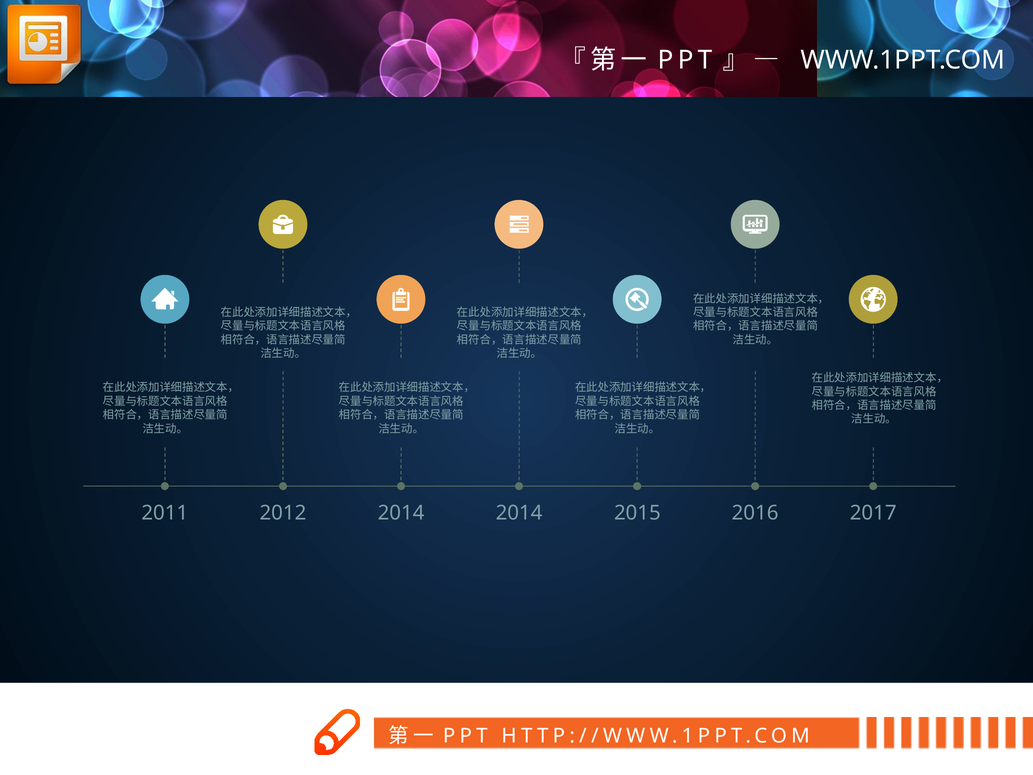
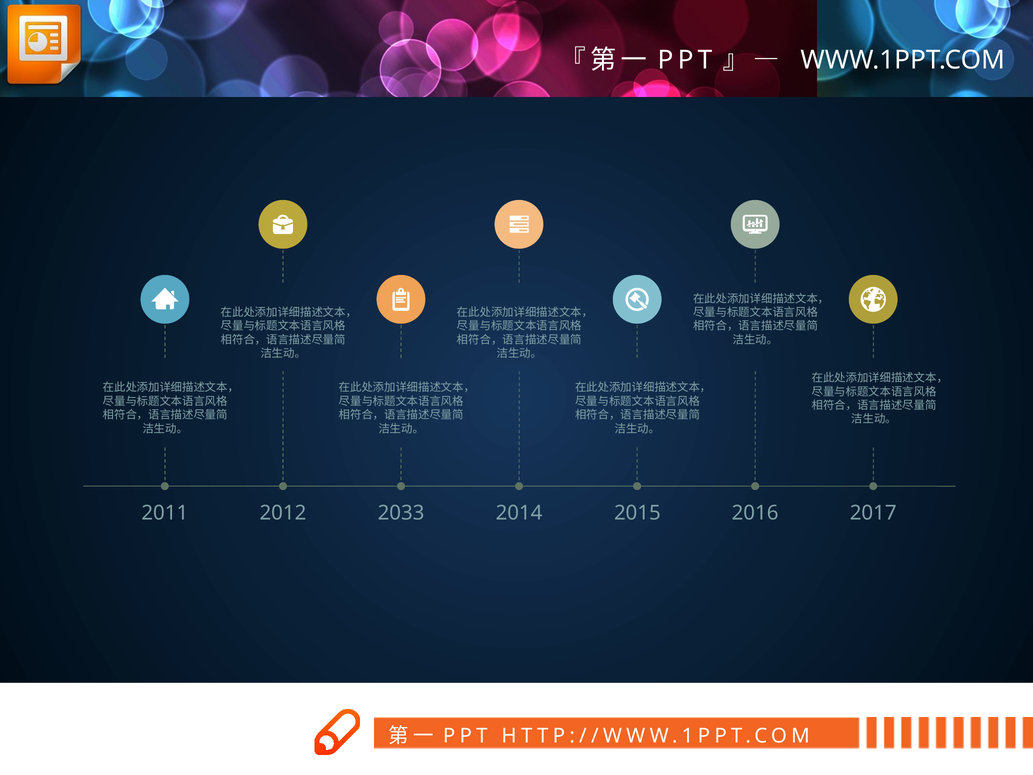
2012 2014: 2014 -> 2033
